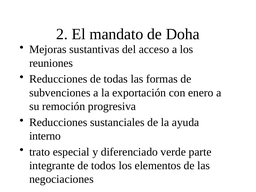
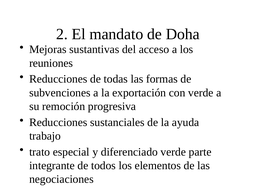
con enero: enero -> verde
interno: interno -> trabajo
